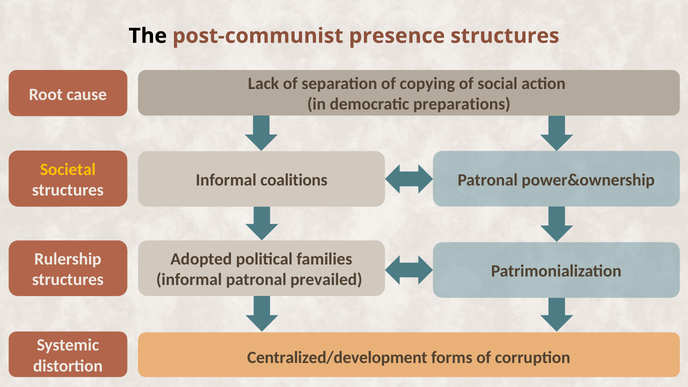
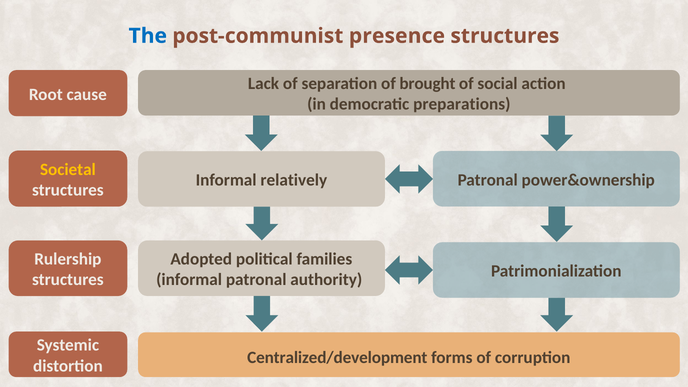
The colour: black -> blue
copying: copying -> brought
coalitions: coalitions -> relatively
prevailed: prevailed -> authority
